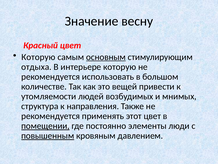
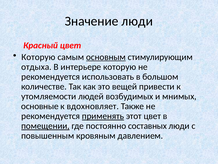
Значение весну: весну -> люди
структура: структура -> основные
направления: направления -> вдохновляет
применять underline: none -> present
элементы: элементы -> составных
повышенным underline: present -> none
